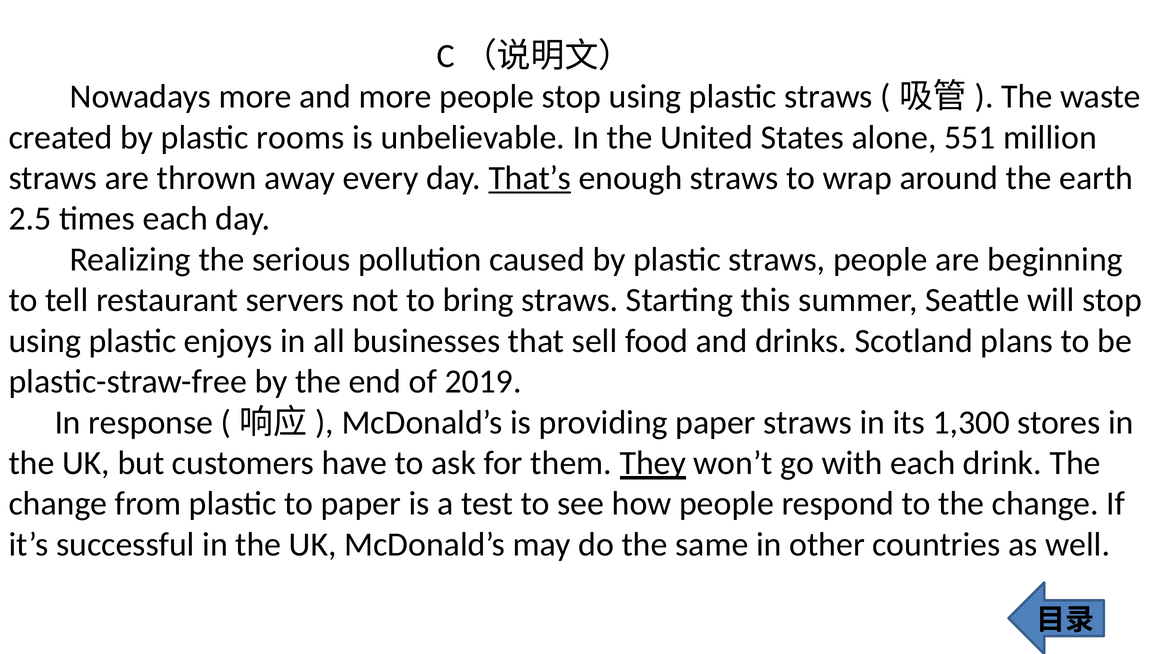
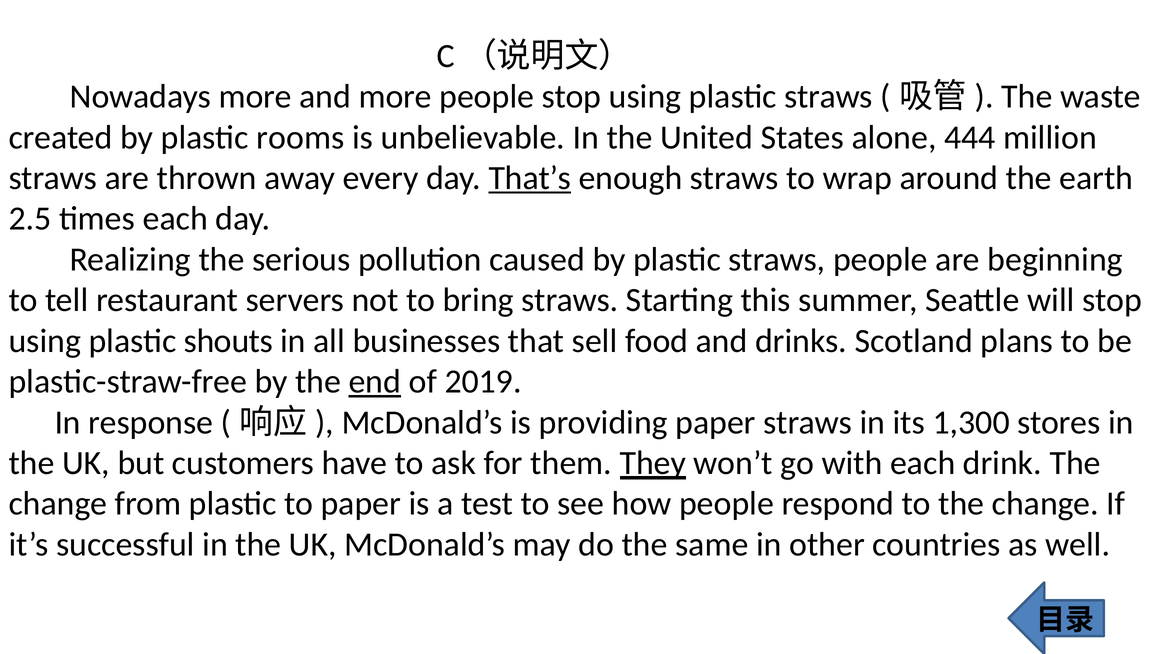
551: 551 -> 444
enjoys: enjoys -> shouts
end underline: none -> present
